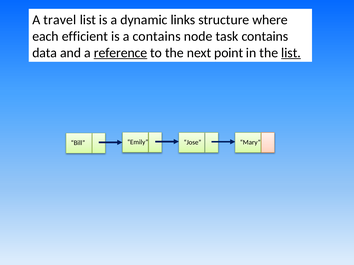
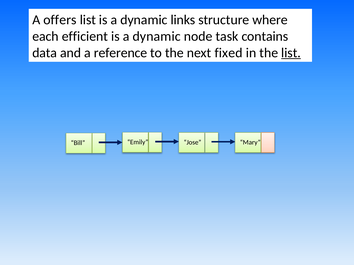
travel: travel -> offers
contains at (157, 36): contains -> dynamic
reference underline: present -> none
point: point -> fixed
